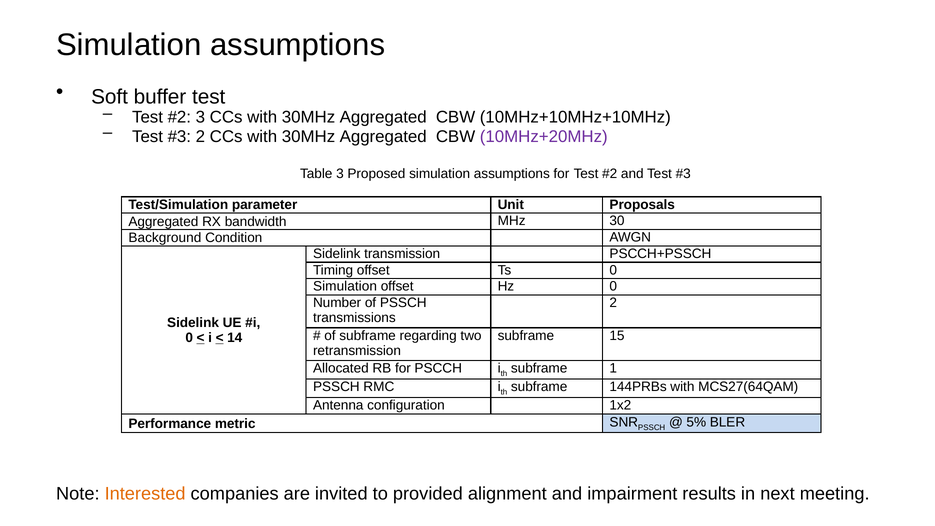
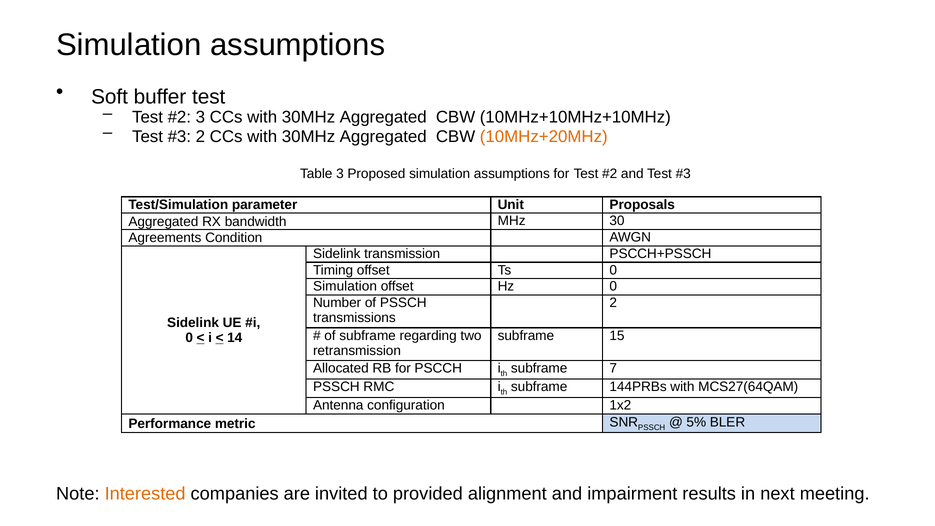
10MHz+20MHz colour: purple -> orange
Background: Background -> Agreements
1: 1 -> 7
